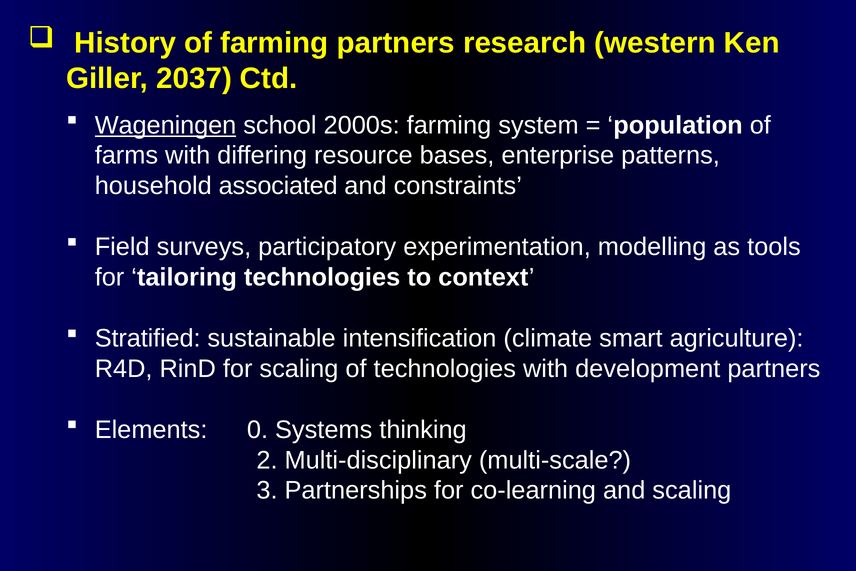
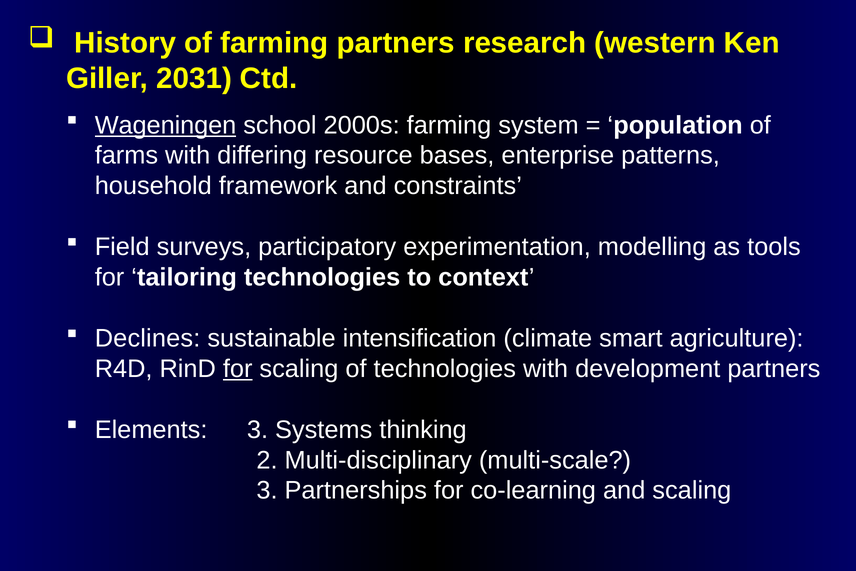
2037: 2037 -> 2031
associated: associated -> framework
Stratified: Stratified -> Declines
for at (238, 369) underline: none -> present
Elements 0: 0 -> 3
